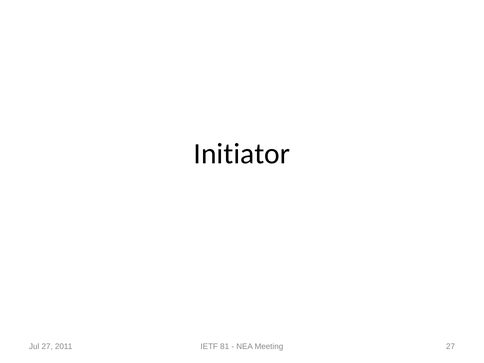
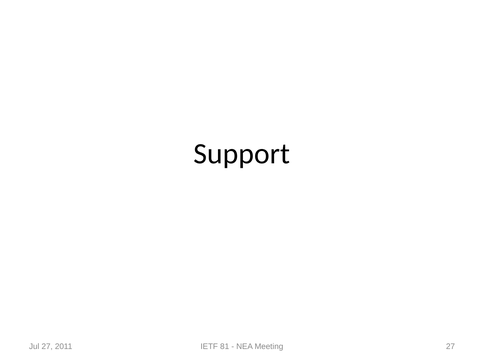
Initiator: Initiator -> Support
